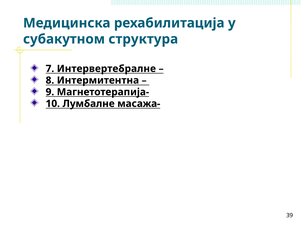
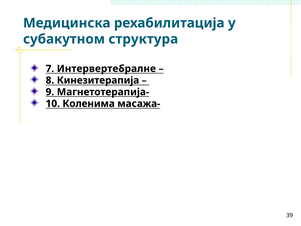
Интермитентна: Интермитентна -> Кинезитерапија
Лумбалне: Лумбалне -> Коленима
